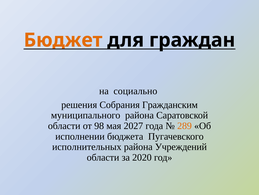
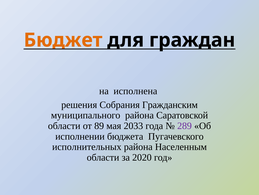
социально: социально -> исполнена
98: 98 -> 89
2027: 2027 -> 2033
289 colour: orange -> purple
Учреждений: Учреждений -> Населенным
